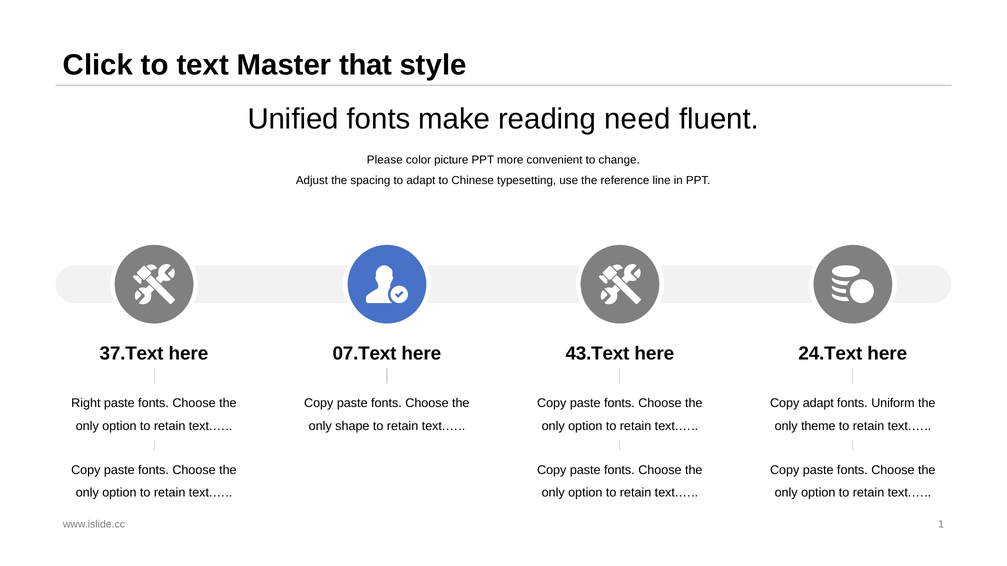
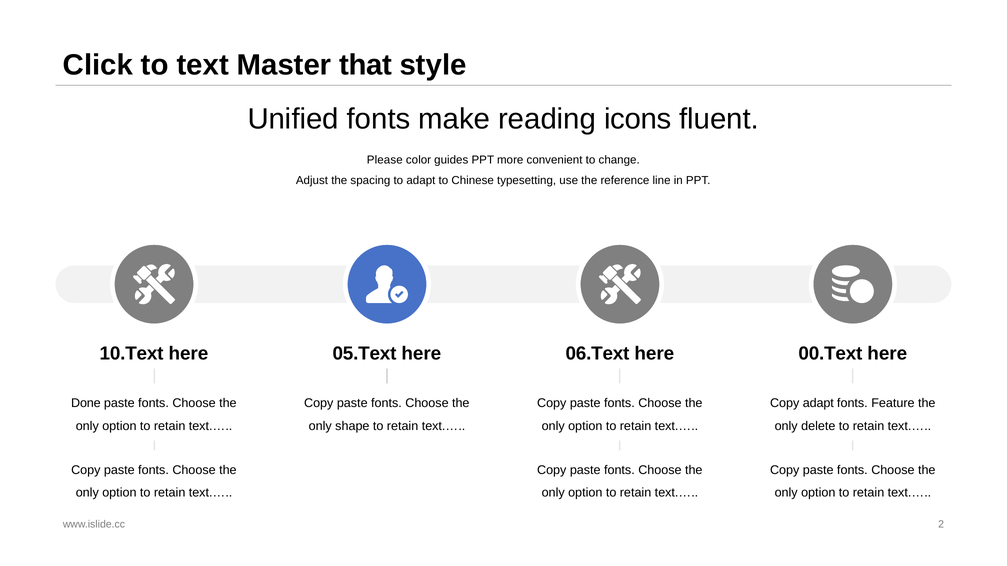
need: need -> icons
picture: picture -> guides
37.Text: 37.Text -> 10.Text
07.Text: 07.Text -> 05.Text
43.Text: 43.Text -> 06.Text
24.Text: 24.Text -> 00.Text
Right: Right -> Done
Uniform: Uniform -> Feature
theme: theme -> delete
1: 1 -> 2
